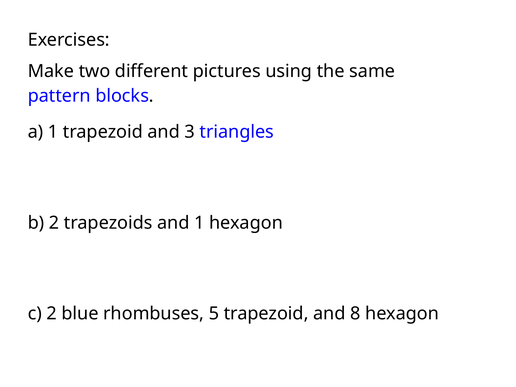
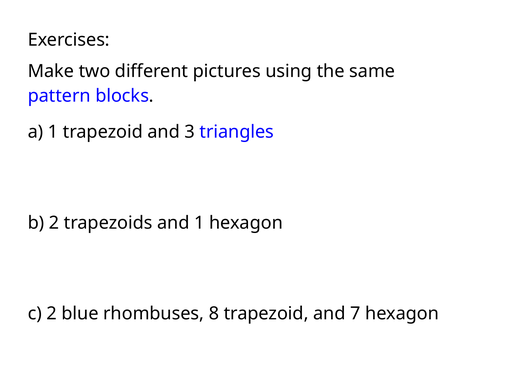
5: 5 -> 8
8: 8 -> 7
